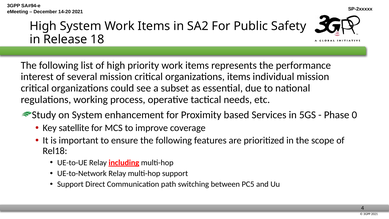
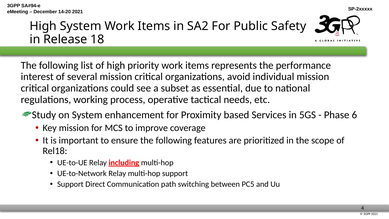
organizations items: items -> avoid
0: 0 -> 6
Key satellite: satellite -> mission
